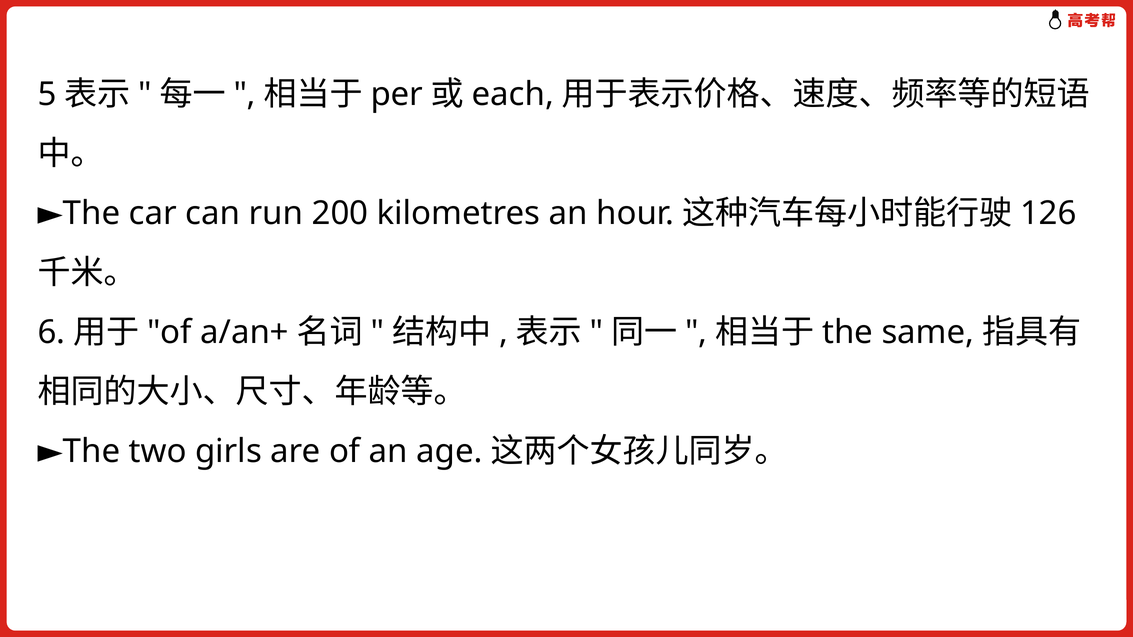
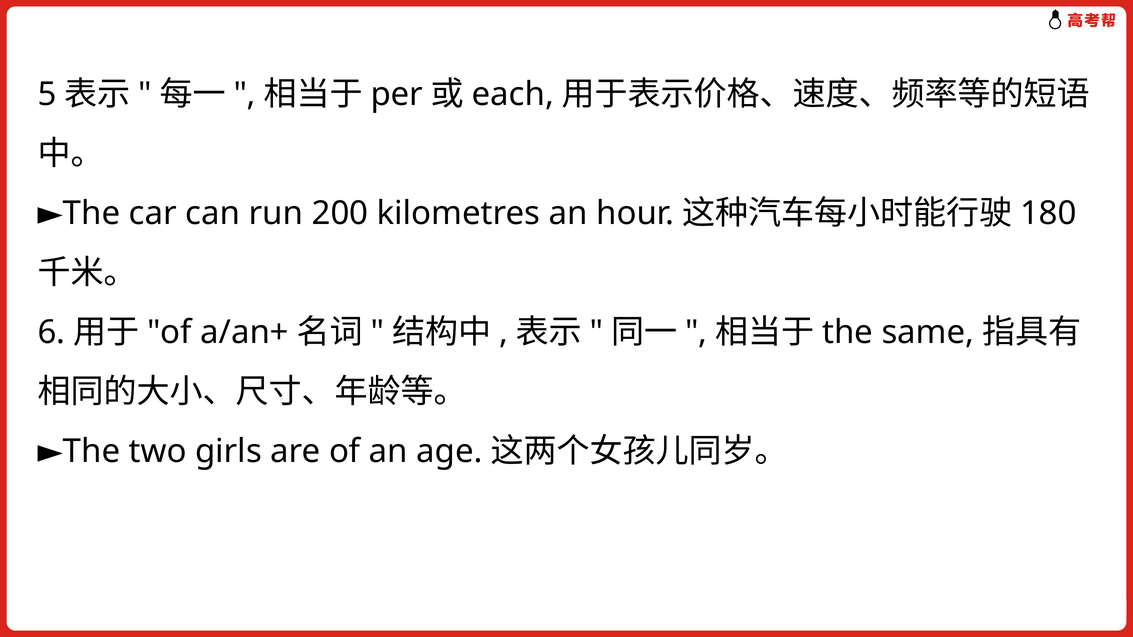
126: 126 -> 180
